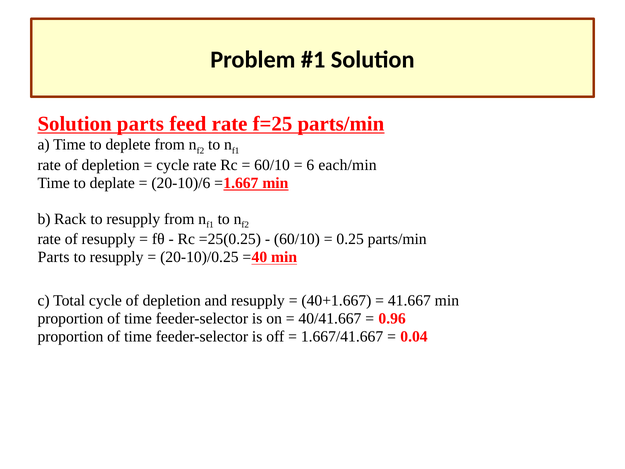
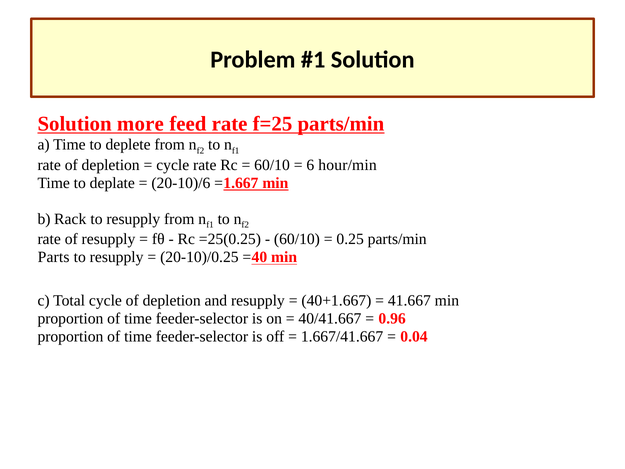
Solution parts: parts -> more
each/min: each/min -> hour/min
